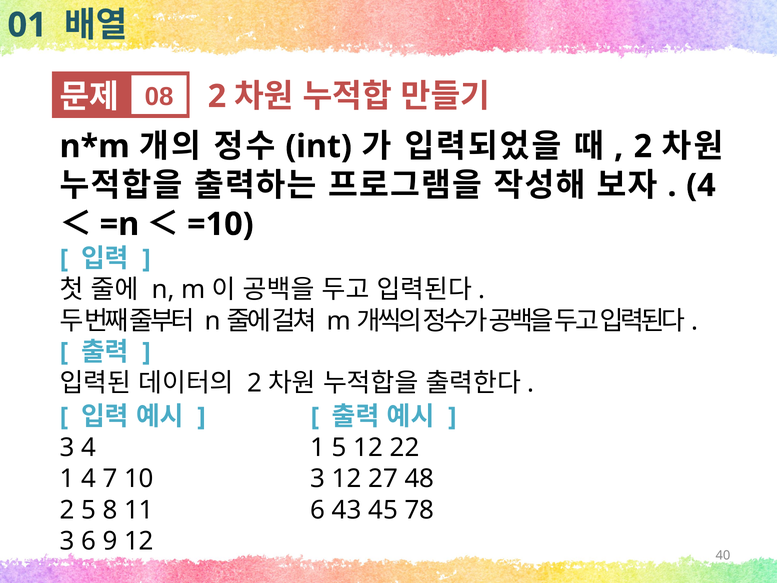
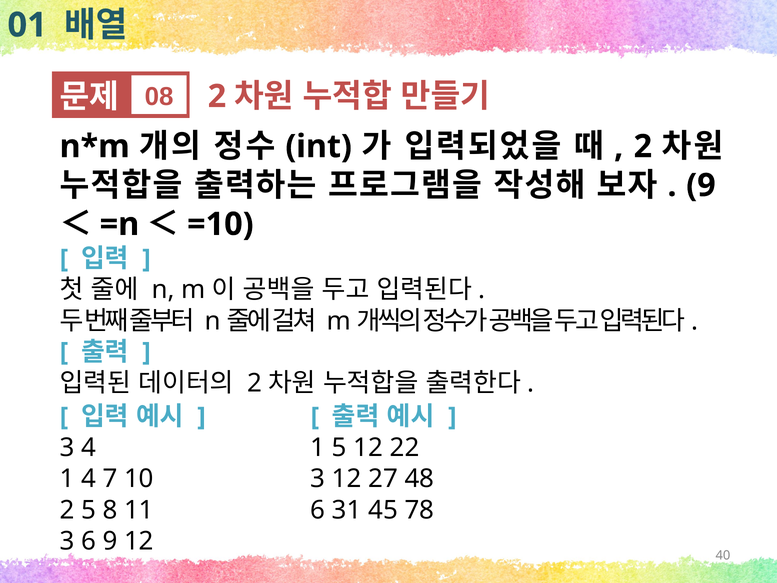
4 at (701, 185): 4 -> 9
43: 43 -> 31
